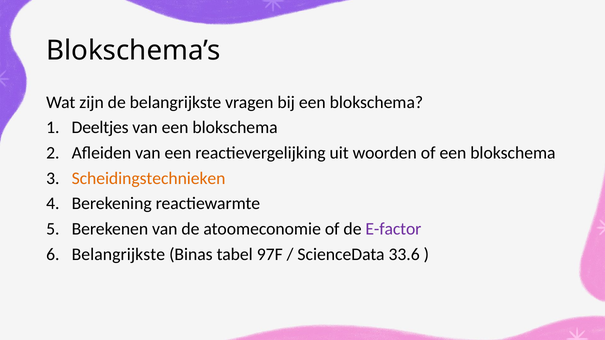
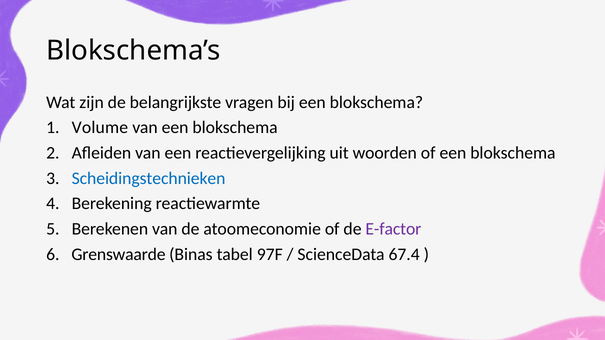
Deeltjes: Deeltjes -> Volume
Scheidingstechnieken colour: orange -> blue
Belangrijkste at (118, 254): Belangrijkste -> Grenswaarde
33.6: 33.6 -> 67.4
